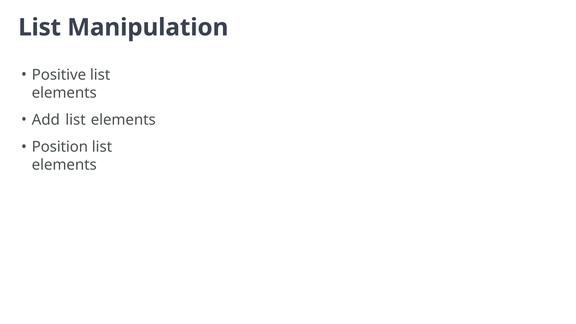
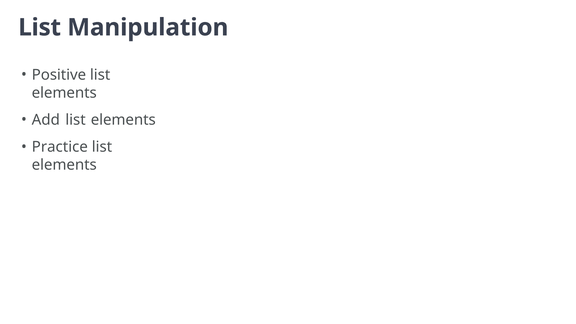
Position: Position -> Practice
